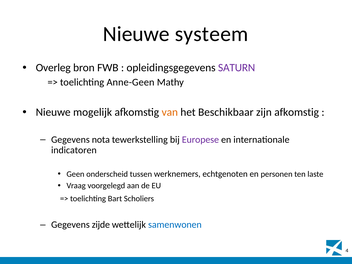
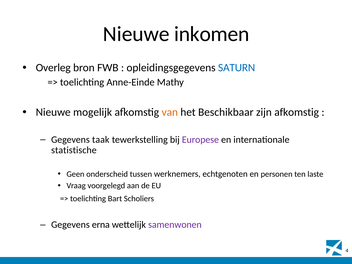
systeem: systeem -> inkomen
SATURN colour: purple -> blue
Anne-Geen: Anne-Geen -> Anne-Einde
nota: nota -> taak
indicatoren: indicatoren -> statistische
zijde: zijde -> erna
samenwonen colour: blue -> purple
